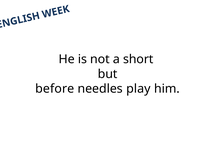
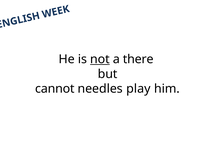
not underline: none -> present
short: short -> there
before: before -> cannot
